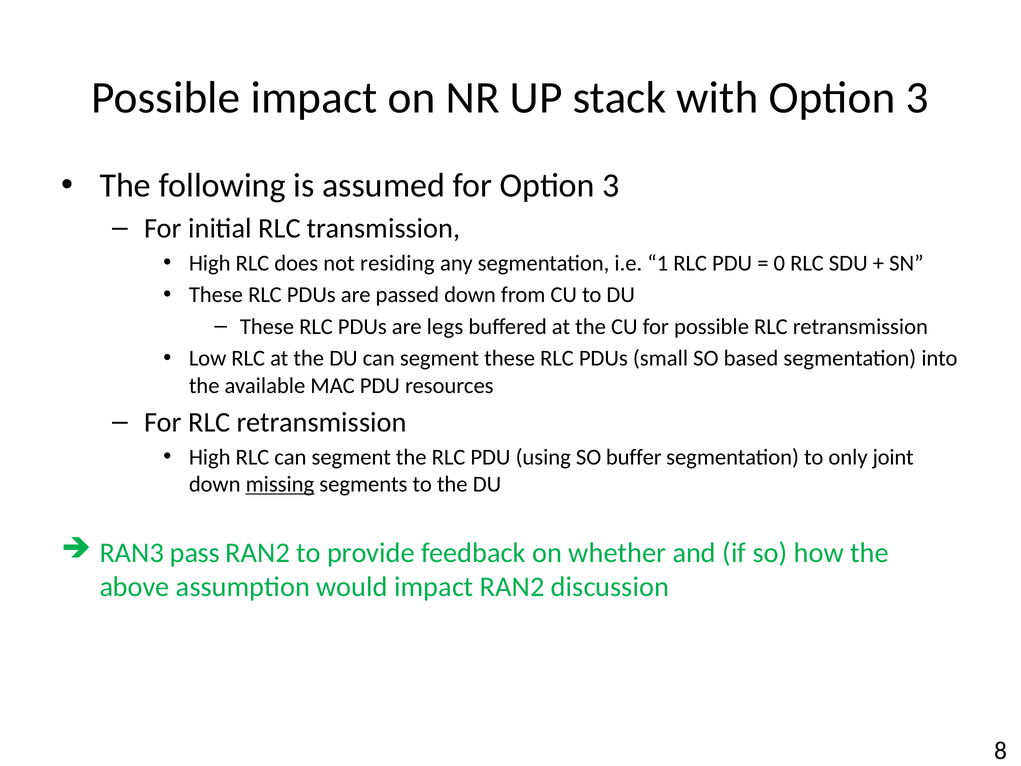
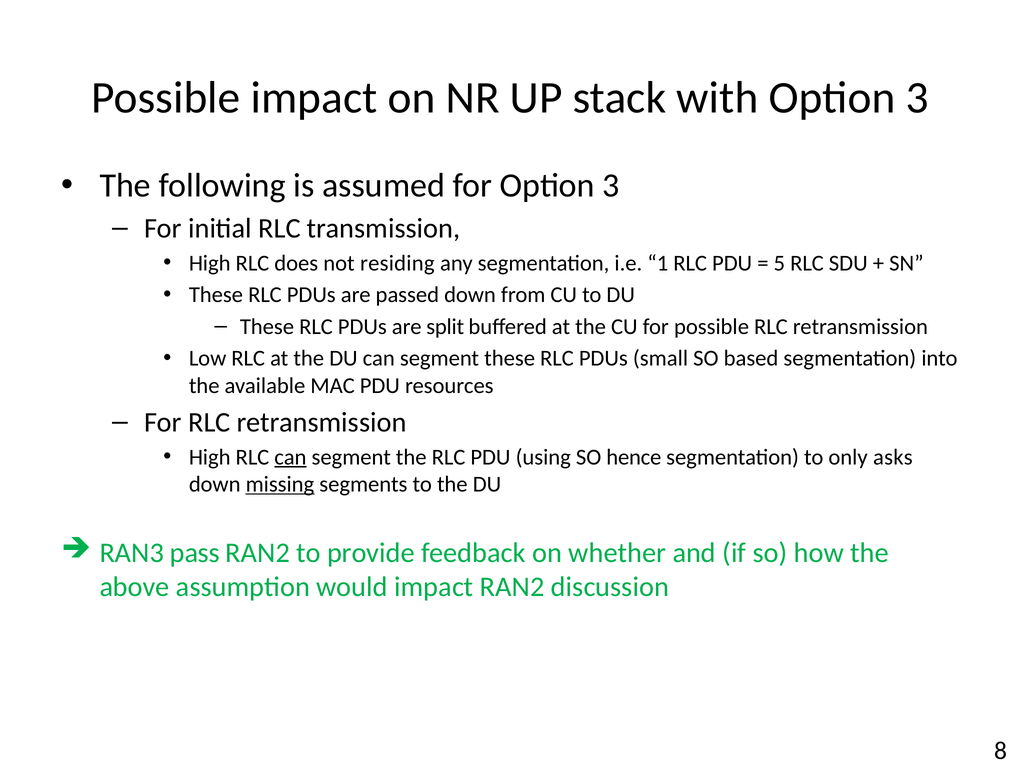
0: 0 -> 5
legs: legs -> split
can at (290, 457) underline: none -> present
buffer: buffer -> hence
joint: joint -> asks
